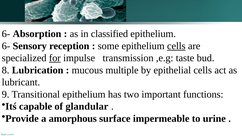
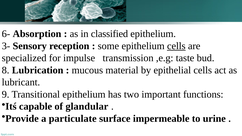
6- at (6, 46): 6- -> 3-
for underline: present -> none
multiple: multiple -> material
amorphous: amorphous -> particulate
